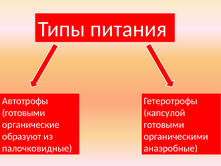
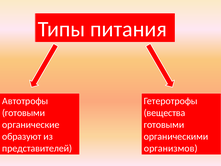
капсулой: капсулой -> вещества
палочковидные: палочковидные -> представителей
анаэробные: анаэробные -> организмов
